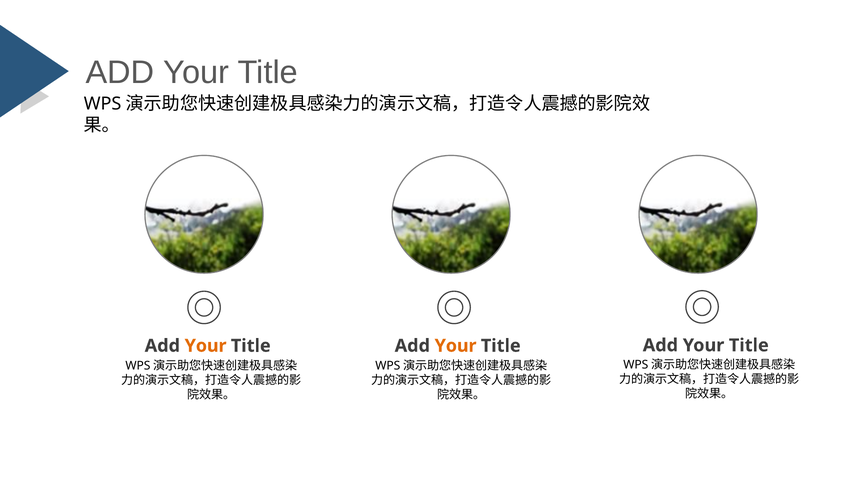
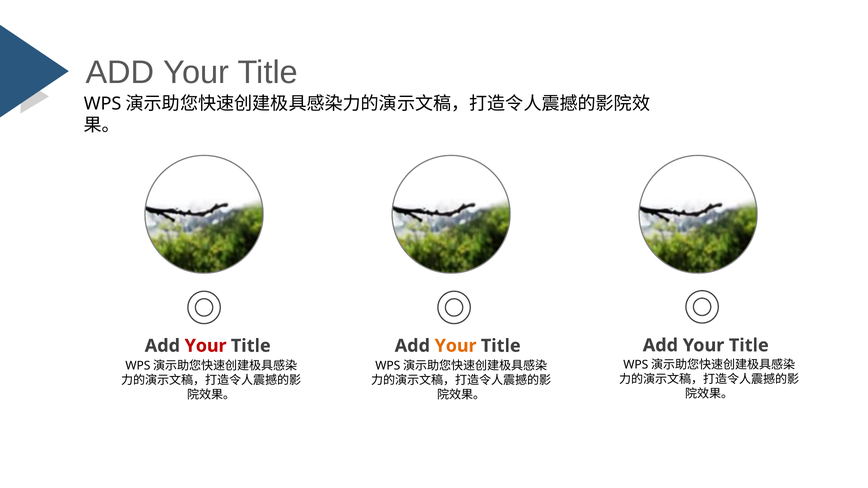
Your at (206, 346) colour: orange -> red
